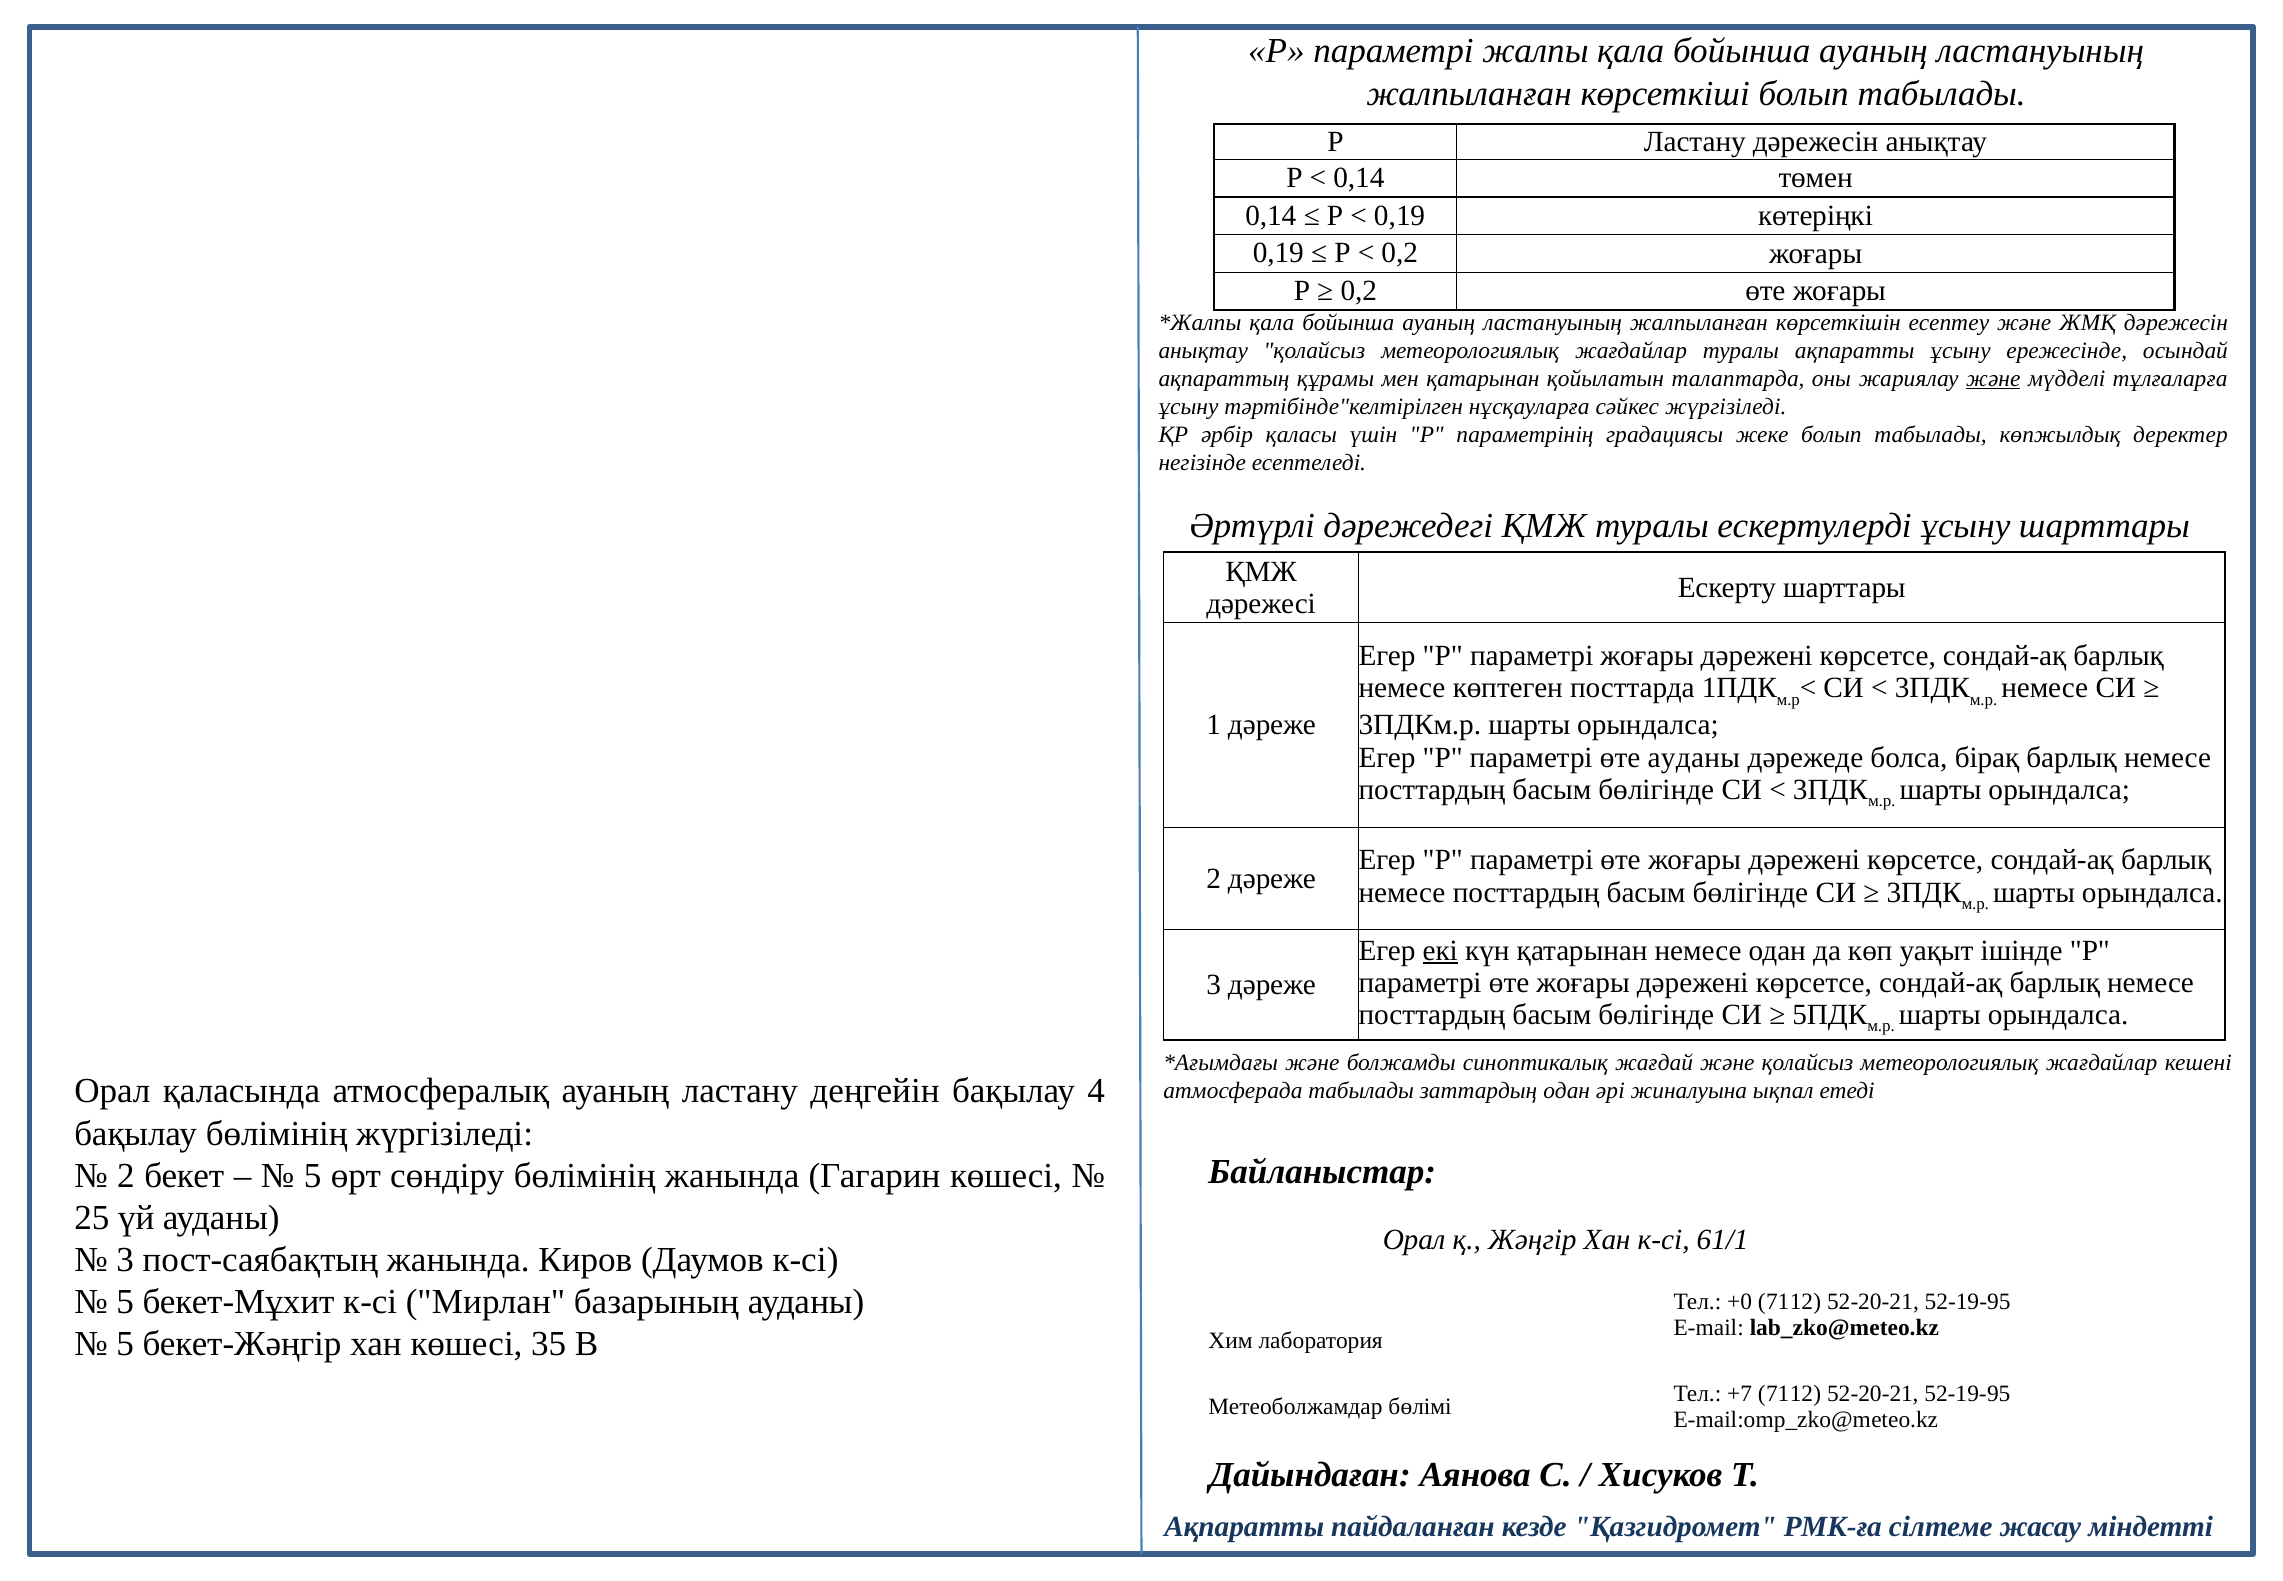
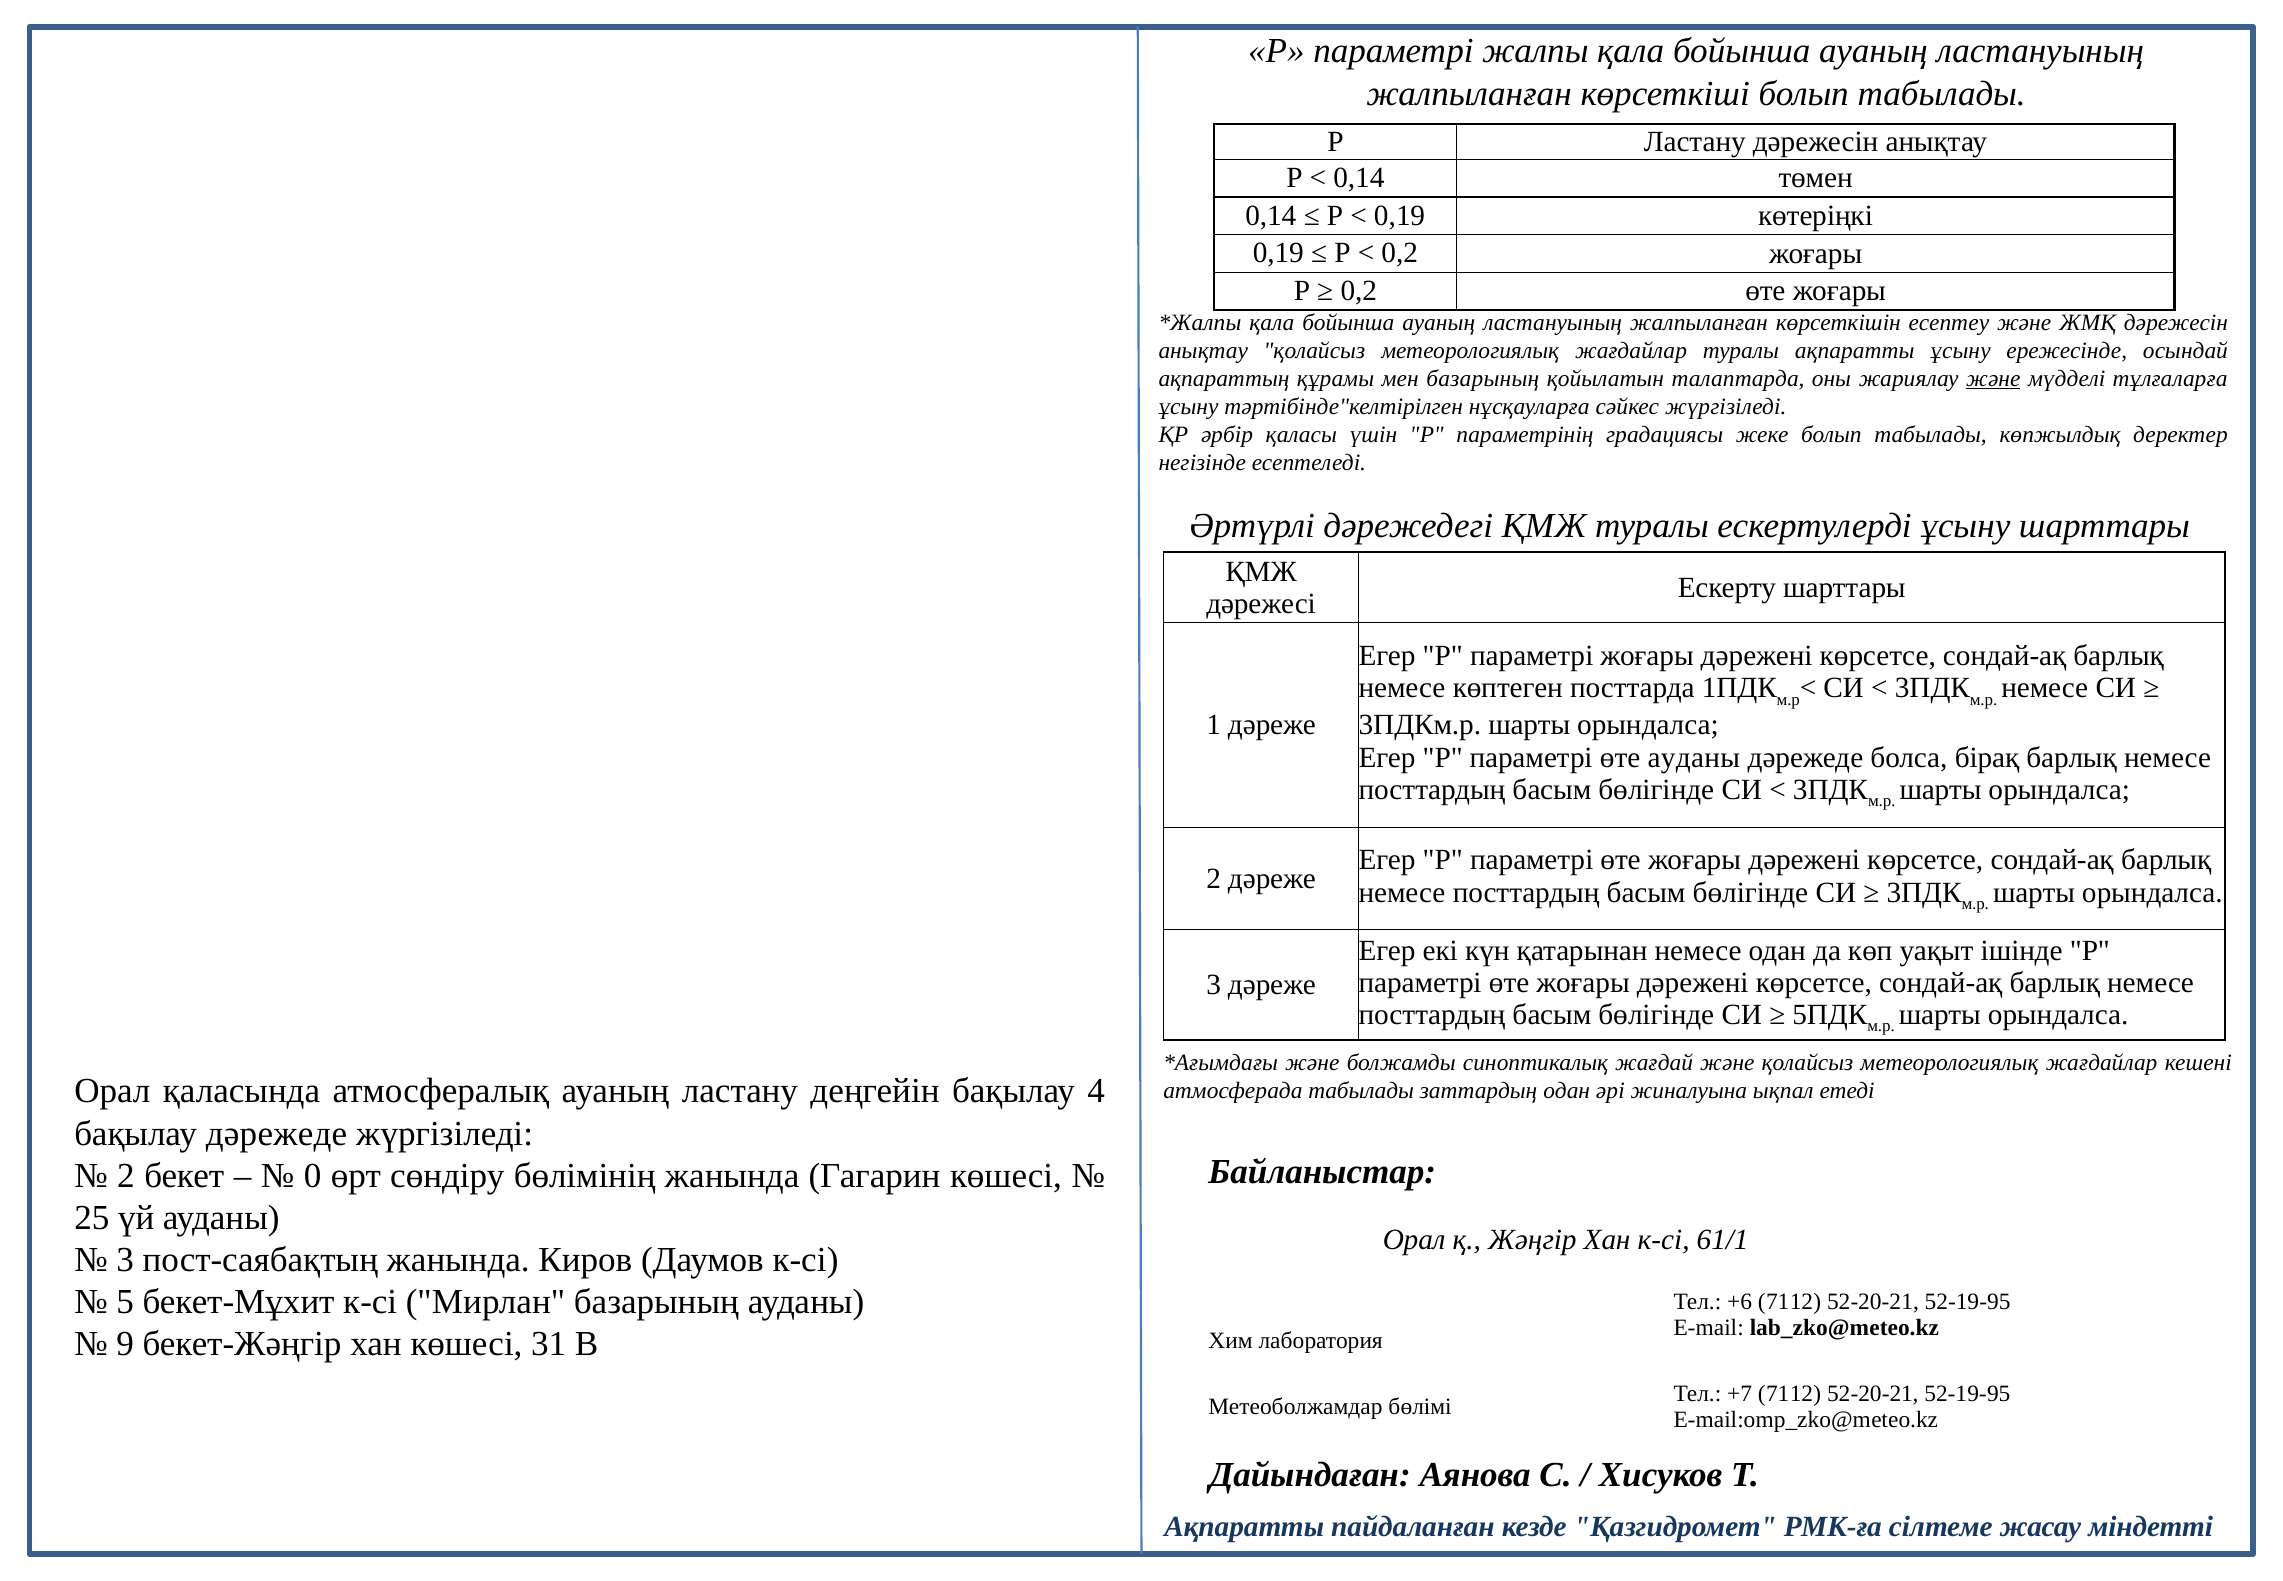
мен қатарынан: қатарынан -> базарының
екі underline: present -> none
бақылау бөлімінің: бөлімінің -> дәрежеде
5 at (313, 1175): 5 -> 0
+0: +0 -> +6
5 at (125, 1344): 5 -> 9
35: 35 -> 31
